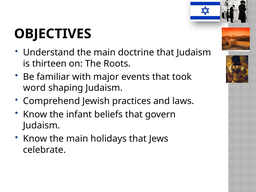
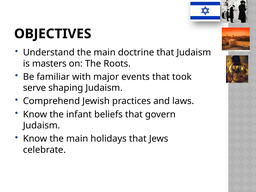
thirteen: thirteen -> masters
word: word -> serve
